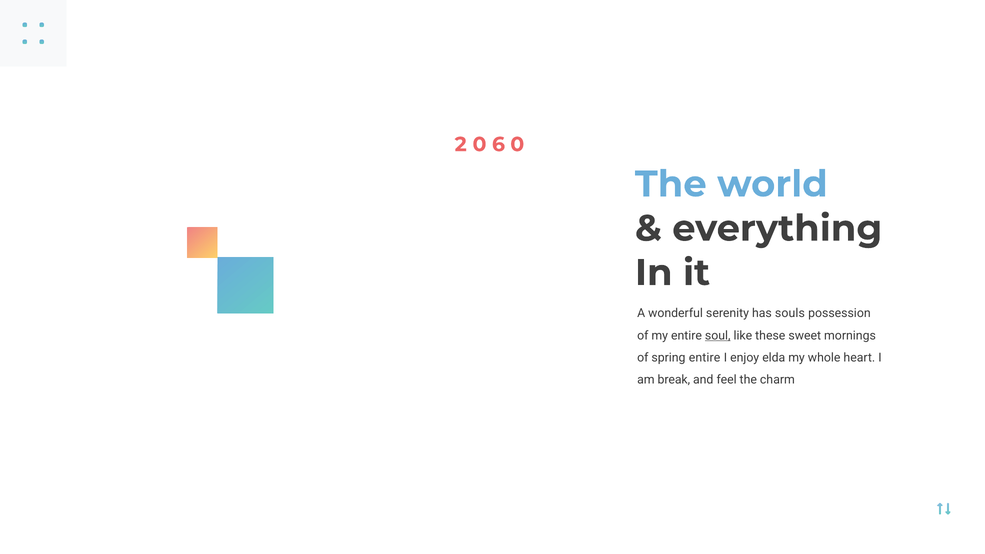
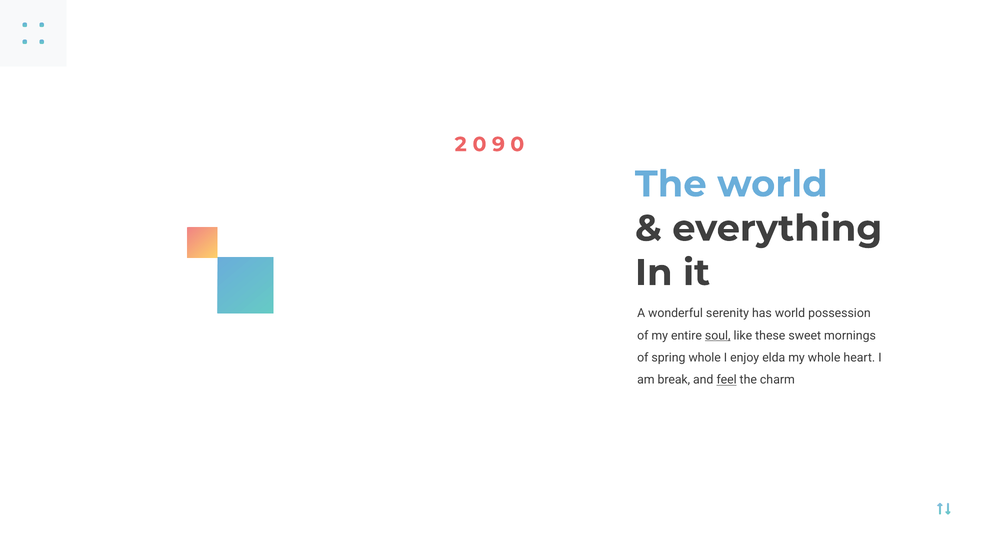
6: 6 -> 9
has souls: souls -> world
spring entire: entire -> whole
feel underline: none -> present
